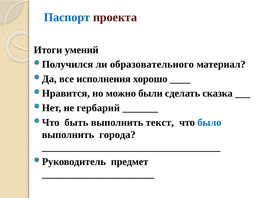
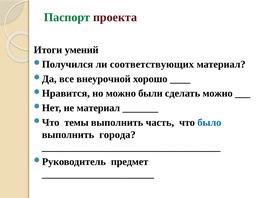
Паспорт colour: blue -> green
образовательного: образовательного -> соответствующих
исполнения: исполнения -> внеурочной
сделать сказка: сказка -> можно
не гербарий: гербарий -> материал
быть: быть -> темы
текст: текст -> часть
